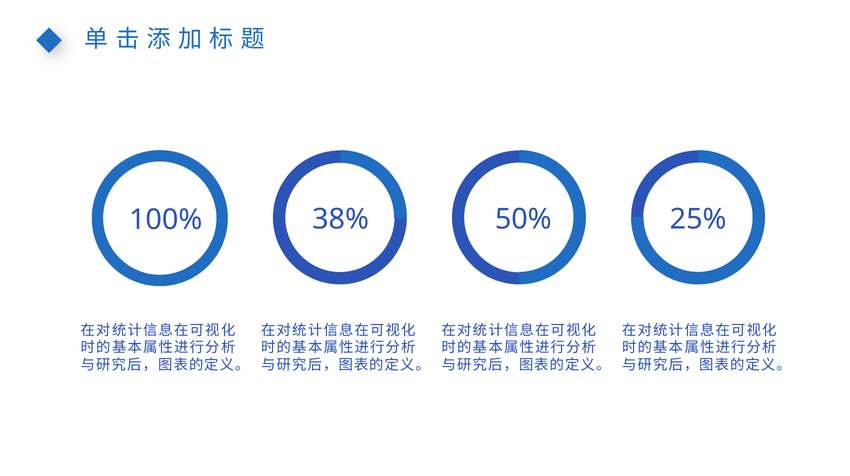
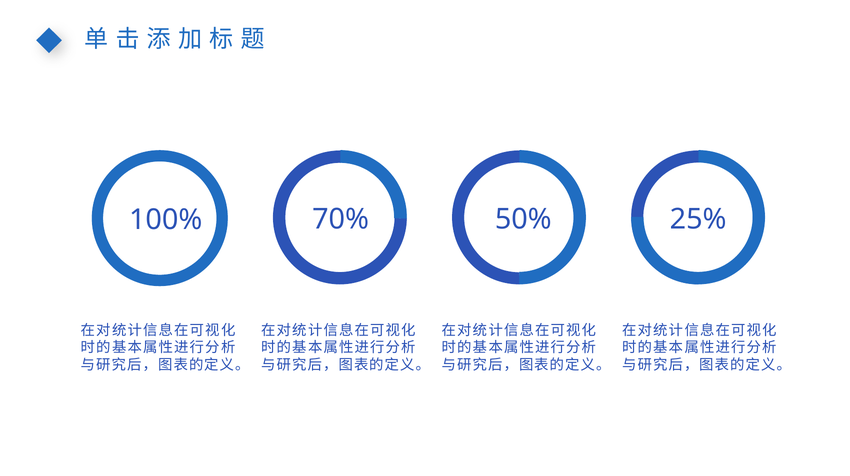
38%: 38% -> 70%
